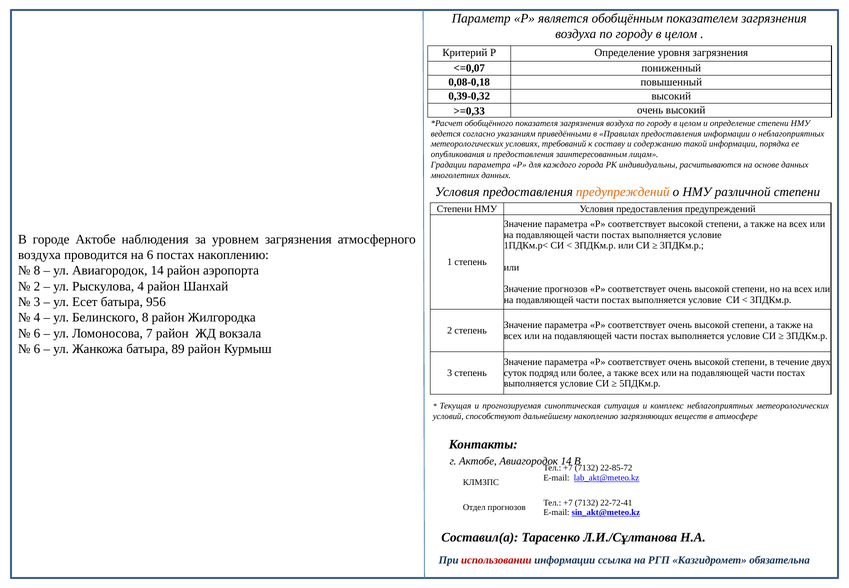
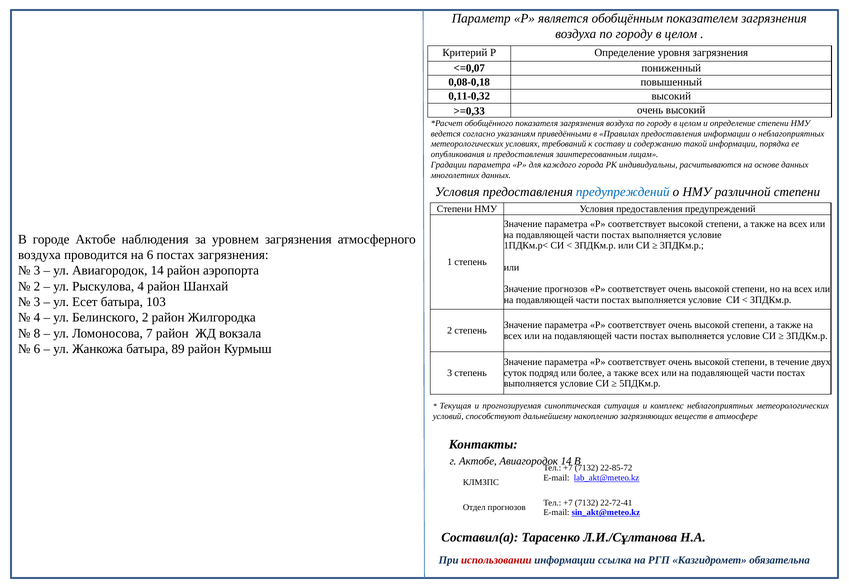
0,39-0,32: 0,39-0,32 -> 0,11-0,32
предупреждений at (623, 192) colour: orange -> blue
постах накоплению: накоплению -> загрязнения
8 at (37, 270): 8 -> 3
956: 956 -> 103
Белинского 8: 8 -> 2
6 at (37, 333): 6 -> 8
